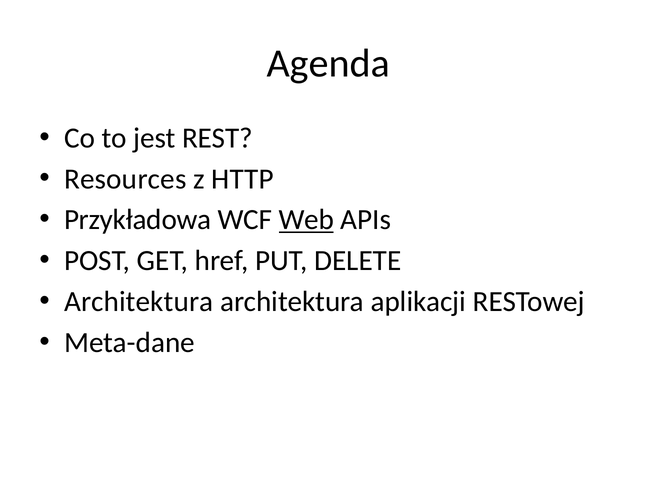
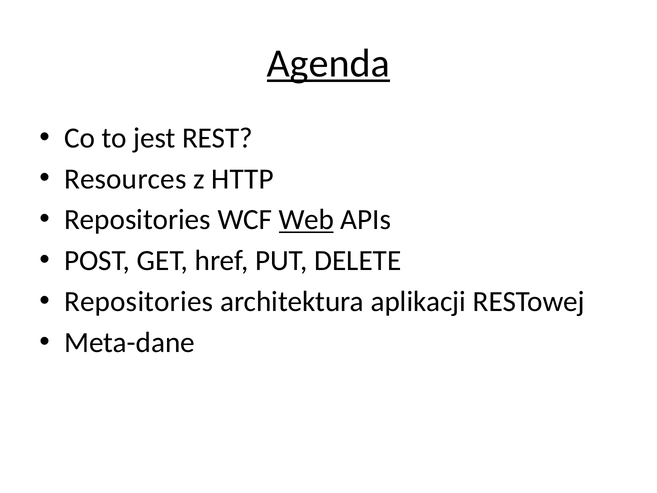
Agenda underline: none -> present
Przykładowa at (138, 220): Przykładowa -> Repositories
Architektura at (139, 302): Architektura -> Repositories
